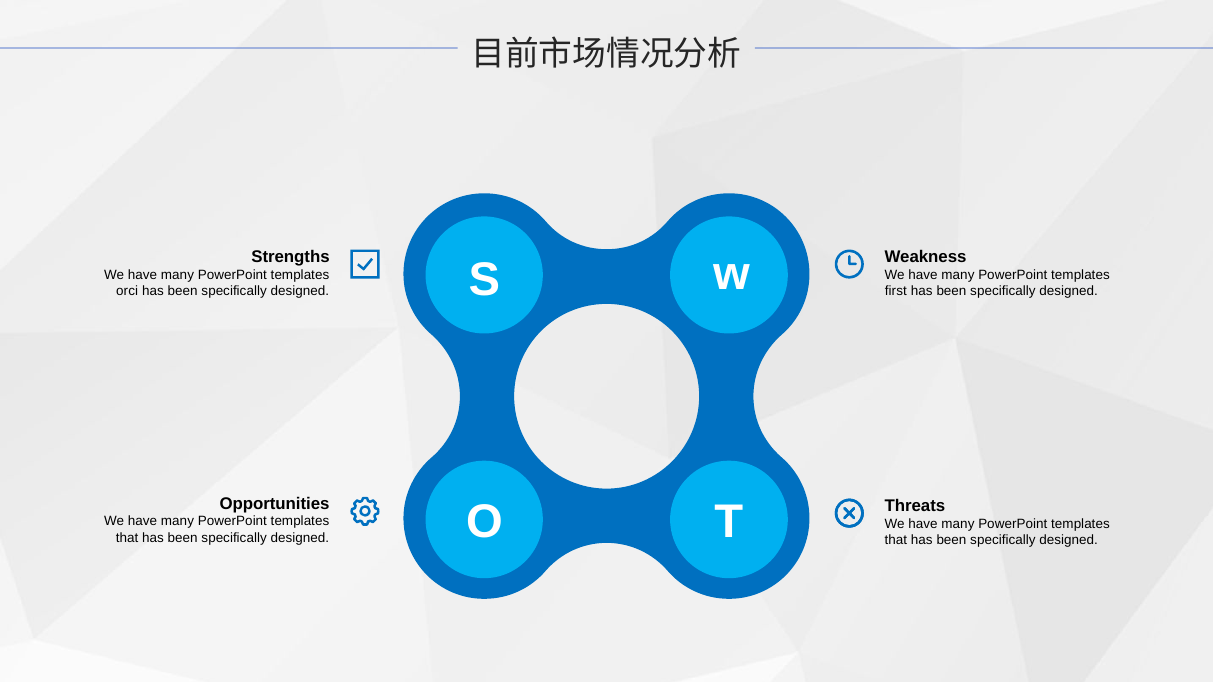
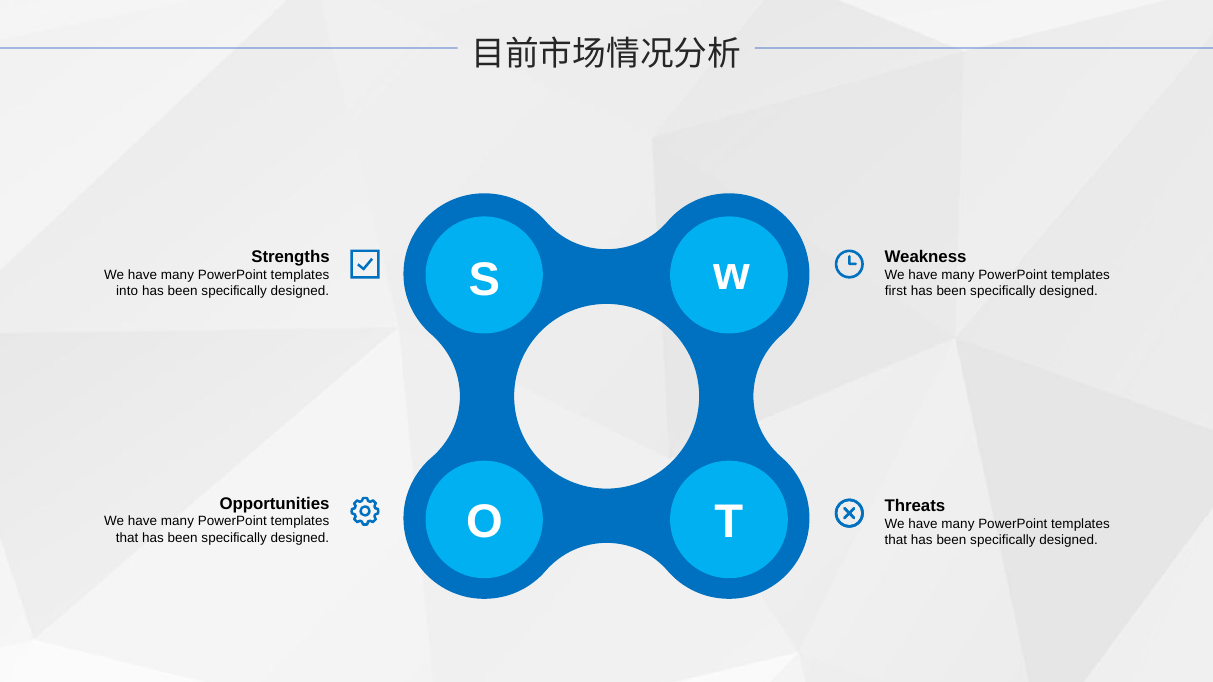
orci: orci -> into
